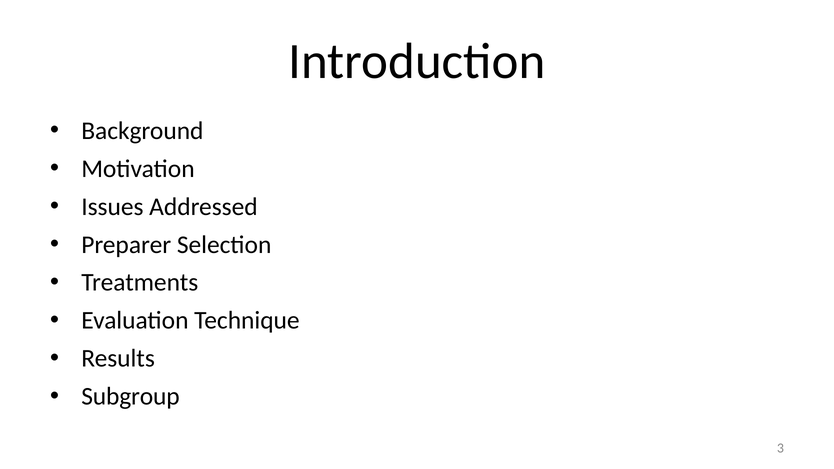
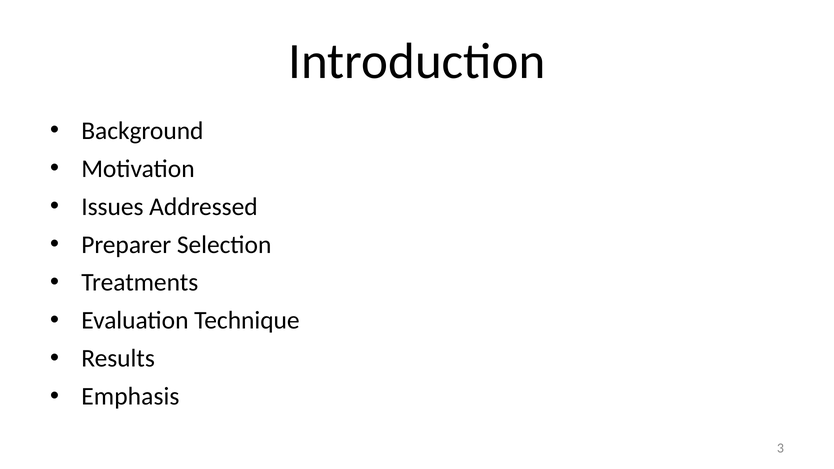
Subgroup: Subgroup -> Emphasis
